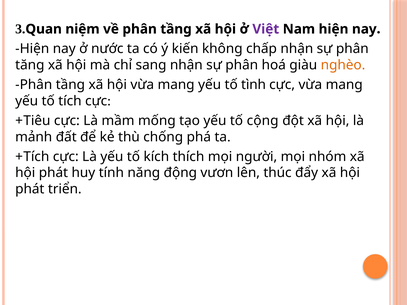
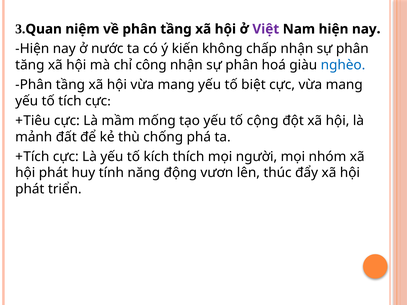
sang: sang -> công
nghèo colour: orange -> blue
tình: tình -> biệt
